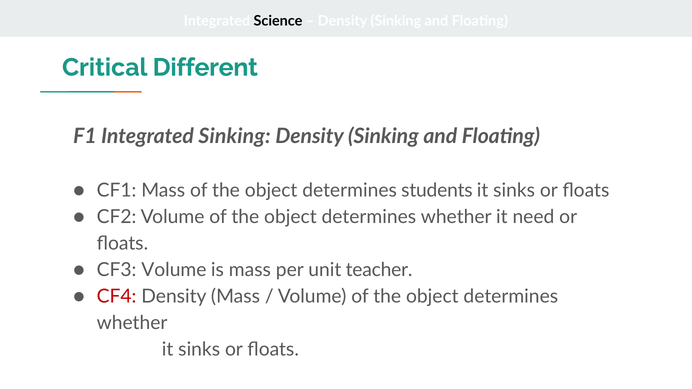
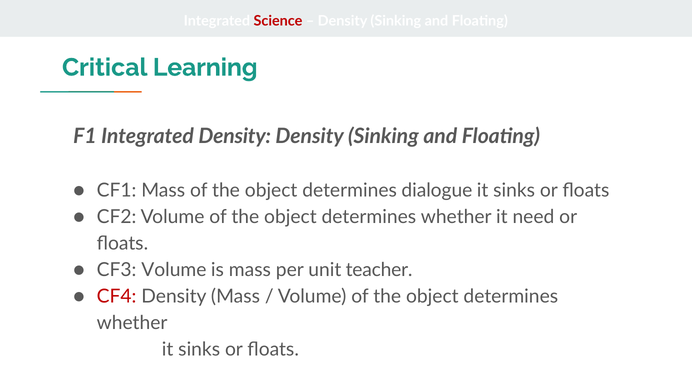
Science colour: black -> red
Different: Different -> Learning
Integrated Sinking: Sinking -> Density
students: students -> dialogue
